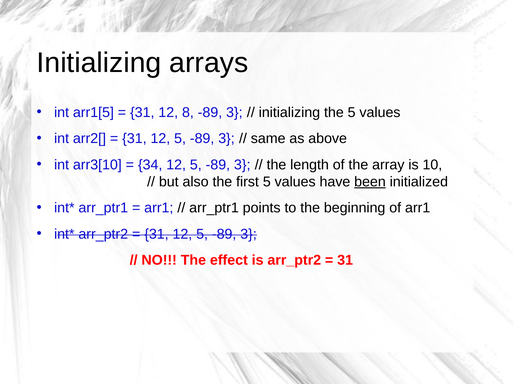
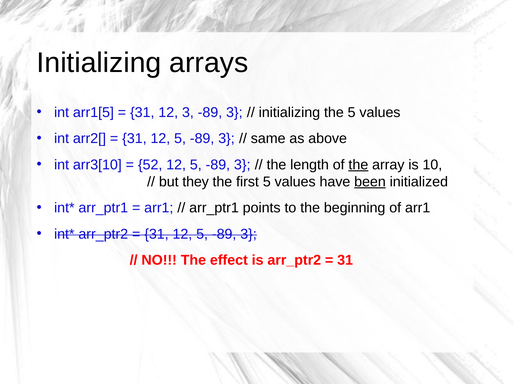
12 8: 8 -> 3
34: 34 -> 52
the at (358, 165) underline: none -> present
also: also -> they
